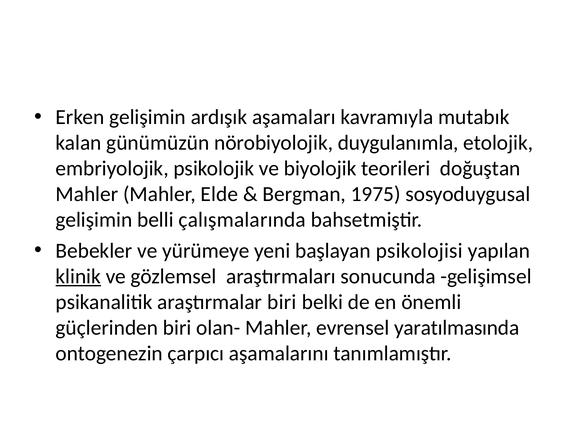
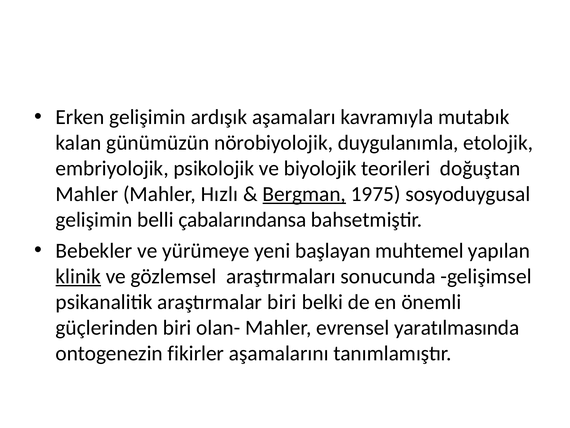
Elde: Elde -> Hızlı
Bergman underline: none -> present
çalışmalarında: çalışmalarında -> çabalarındansa
psikolojisi: psikolojisi -> muhtemel
çarpıcı: çarpıcı -> fikirler
